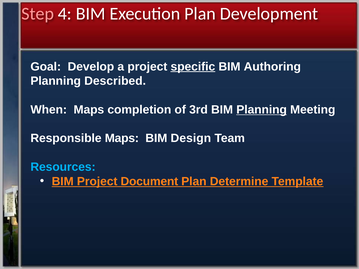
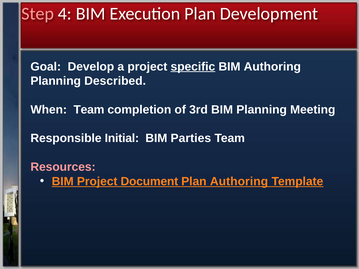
When Maps: Maps -> Team
Planning at (262, 110) underline: present -> none
Responsible Maps: Maps -> Initial
Design: Design -> Parties
Resources colour: light blue -> pink
Plan Determine: Determine -> Authoring
